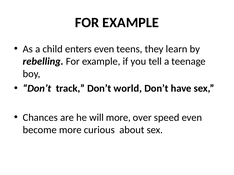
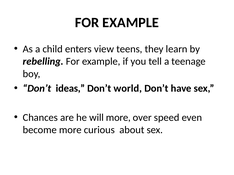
enters even: even -> view
track: track -> ideas
